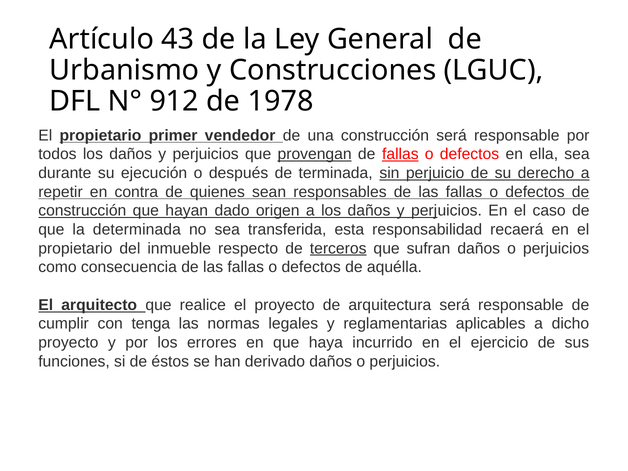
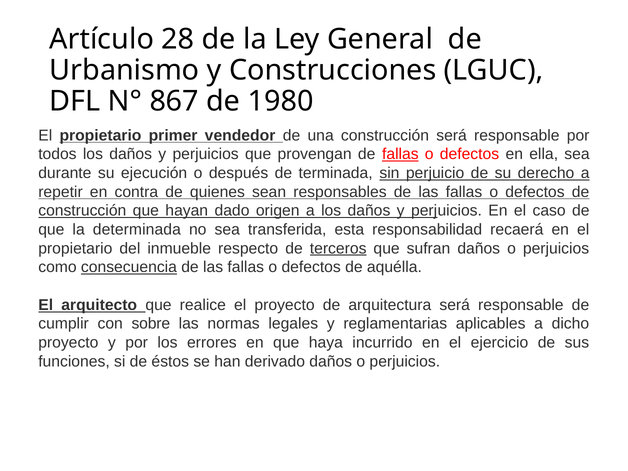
43: 43 -> 28
912: 912 -> 867
1978: 1978 -> 1980
provengan underline: present -> none
consecuencia underline: none -> present
tenga: tenga -> sobre
